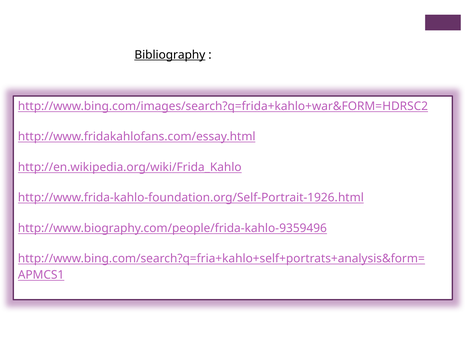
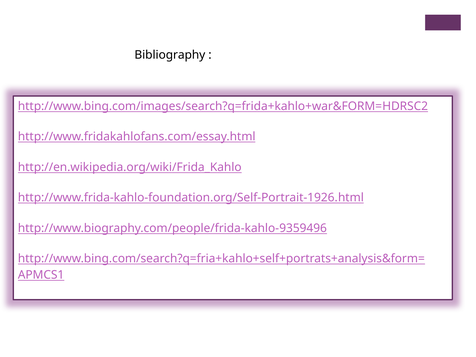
Bibliography underline: present -> none
